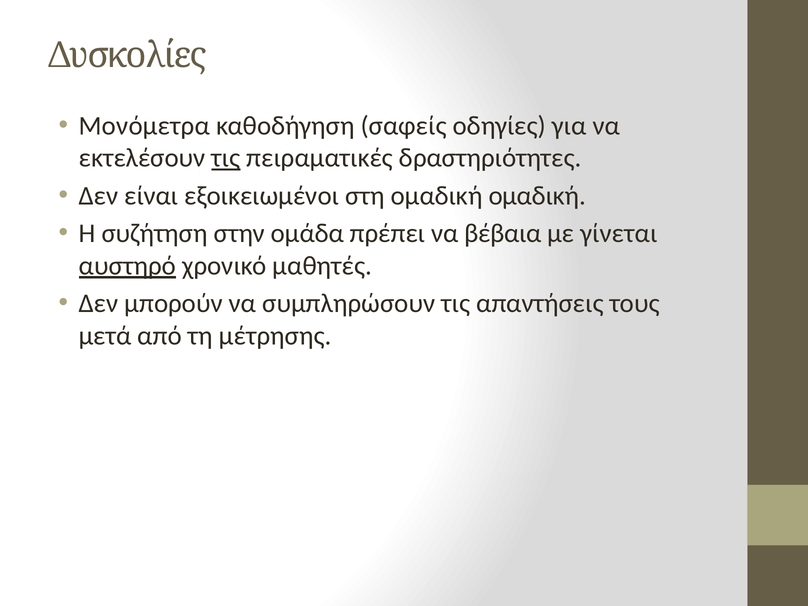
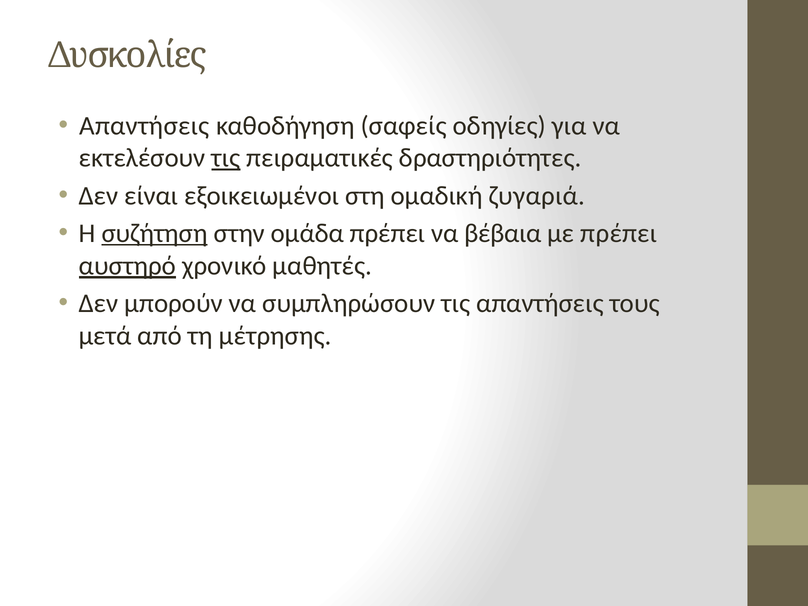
Μονόμετρα at (144, 126): Μονόμετρα -> Απαντήσεις
ομαδική ομαδική: ομαδική -> ζυγαριά
συζήτηση underline: none -> present
με γίνεται: γίνεται -> πρέπει
